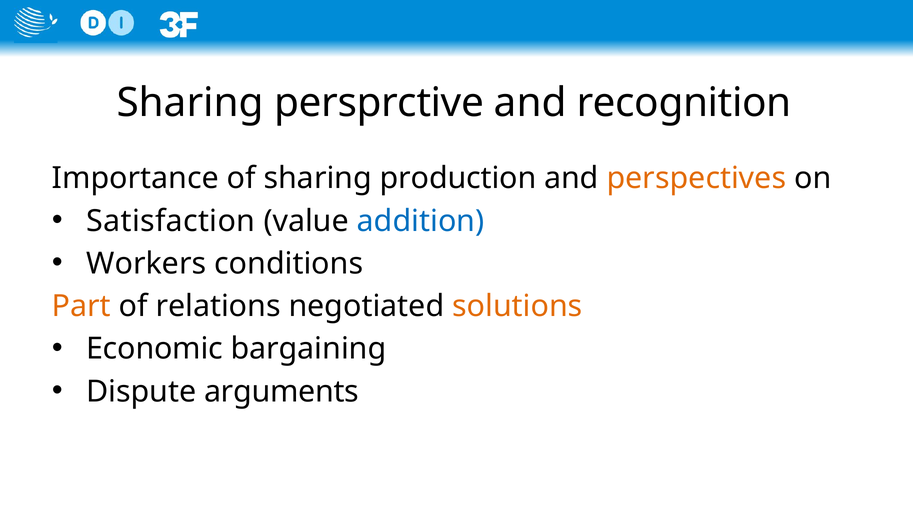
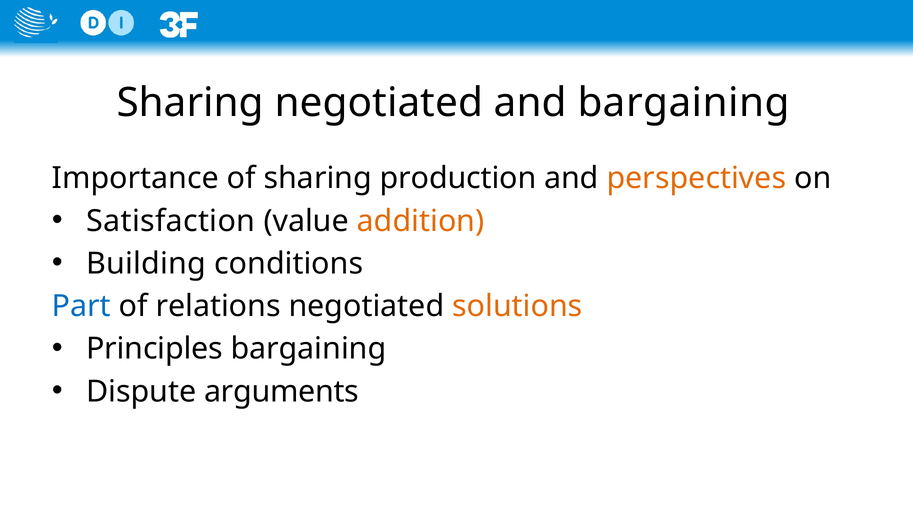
Sharing persprctive: persprctive -> negotiated
and recognition: recognition -> bargaining
addition colour: blue -> orange
Workers: Workers -> Building
Part colour: orange -> blue
Economic: Economic -> Principles
